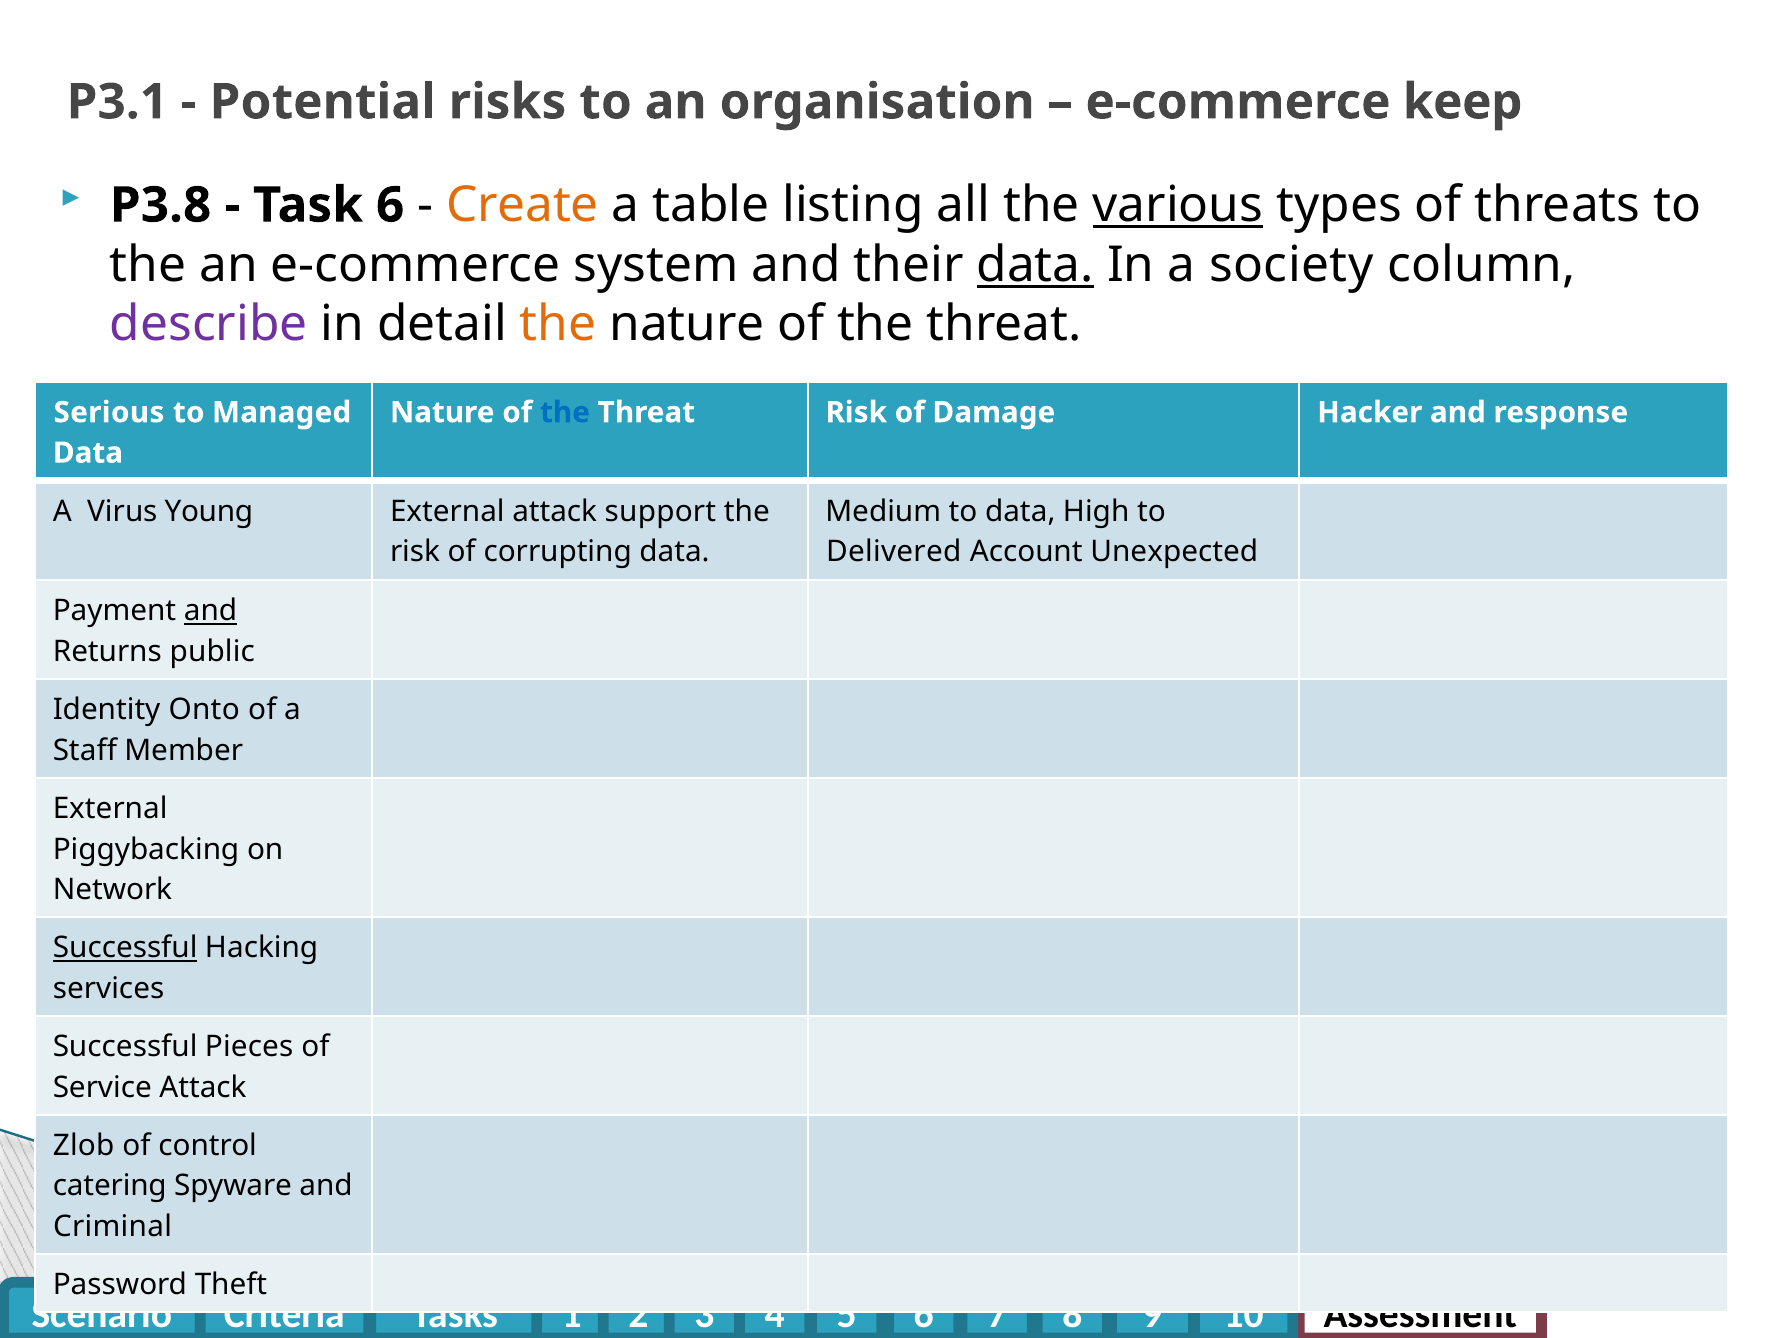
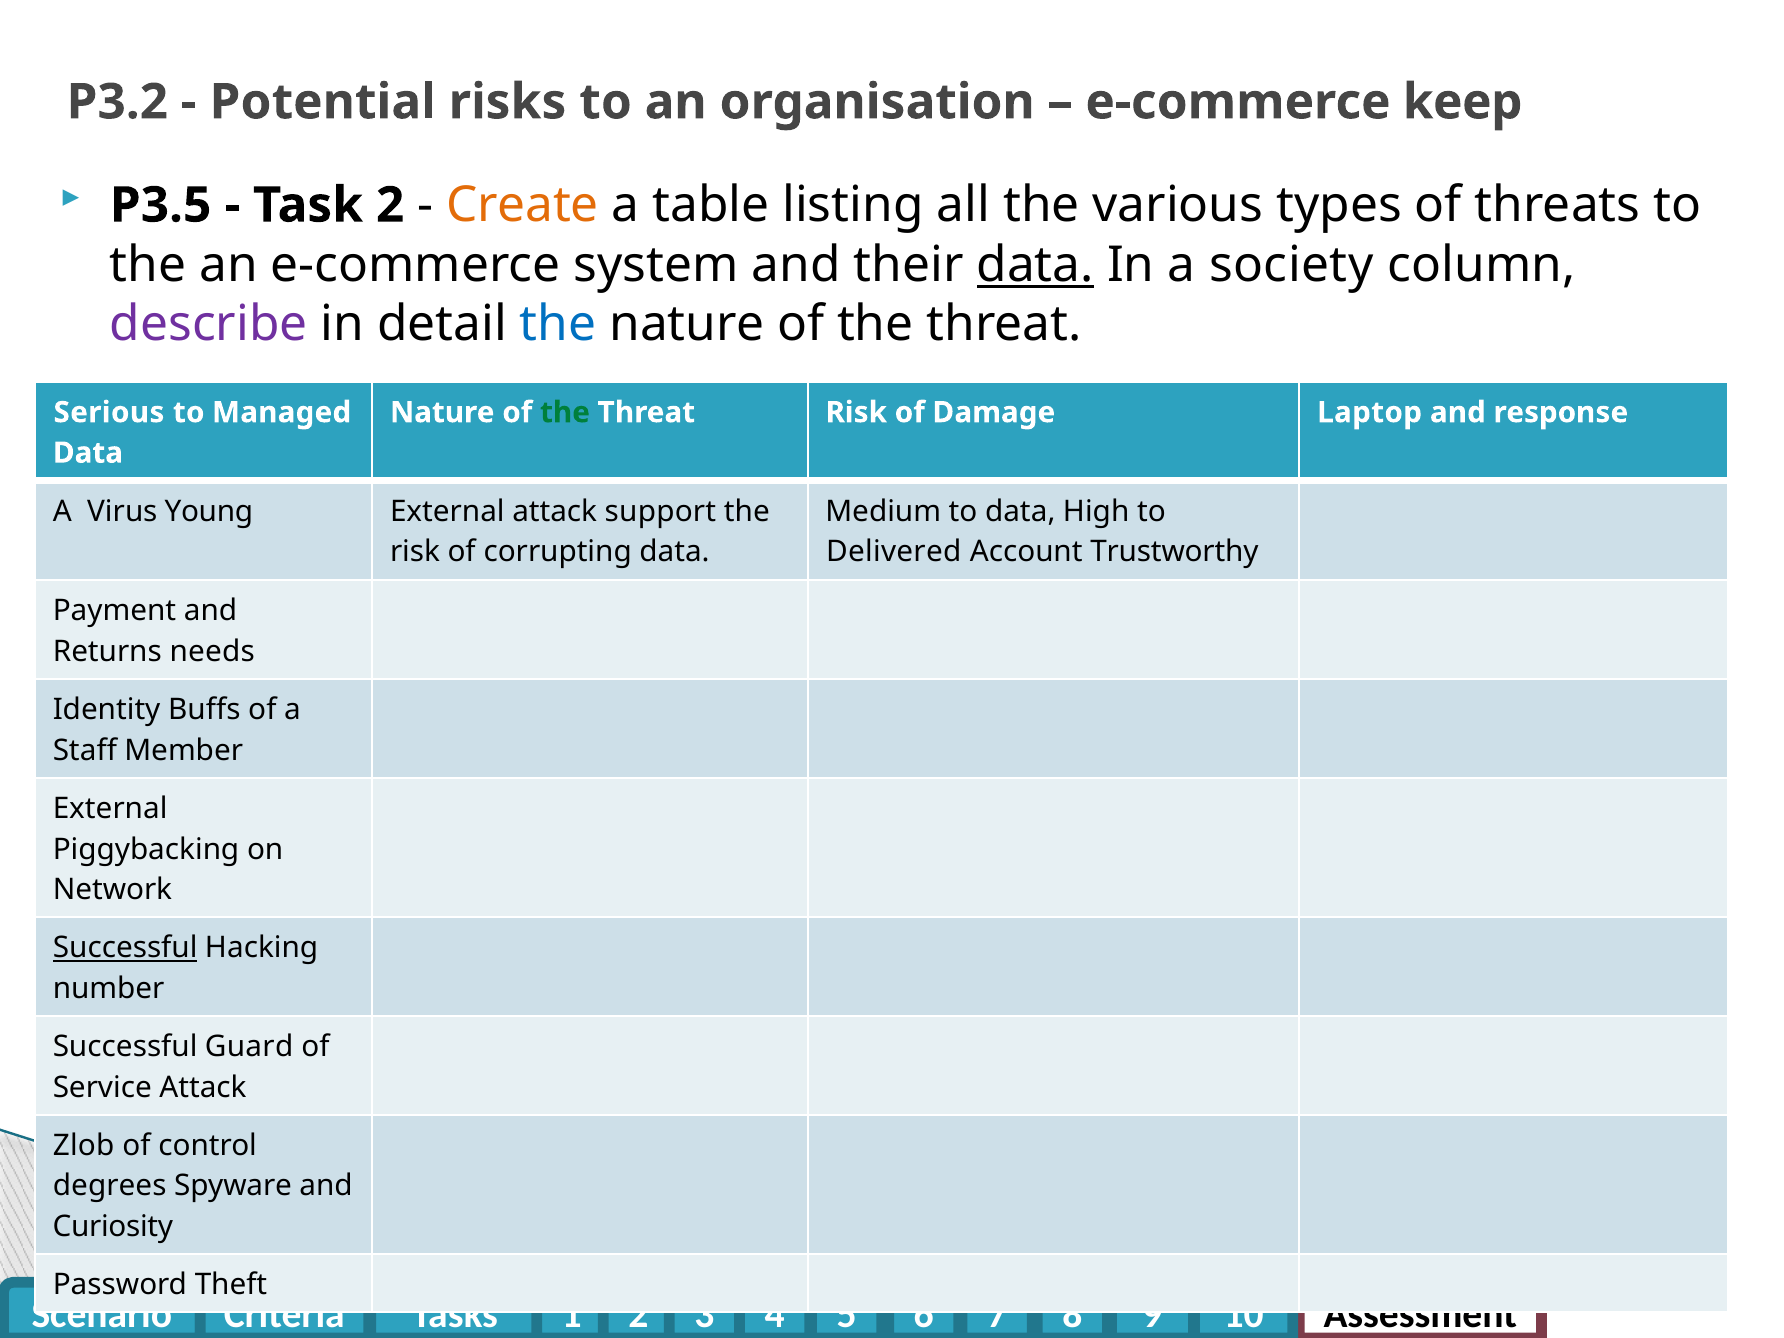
P3.1: P3.1 -> P3.2
P3.8: P3.8 -> P3.5
Task 6: 6 -> 2
various underline: present -> none
the at (558, 324) colour: orange -> blue
the at (565, 412) colour: blue -> green
Hacker: Hacker -> Laptop
Unexpected: Unexpected -> Trustworthy
and at (210, 611) underline: present -> none
public: public -> needs
Onto: Onto -> Buffs
services: services -> number
Pieces: Pieces -> Guard
catering: catering -> degrees
Criminal: Criminal -> Curiosity
